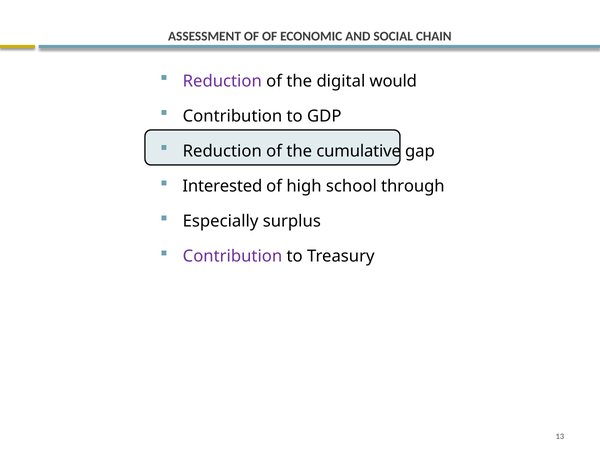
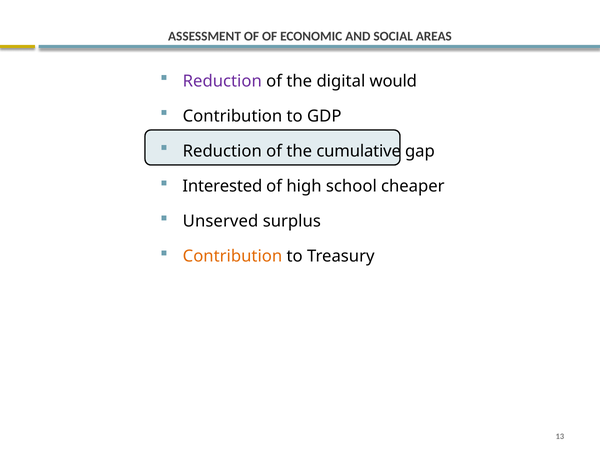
CHAIN: CHAIN -> AREAS
through: through -> cheaper
Especially: Especially -> Unserved
Contribution at (232, 256) colour: purple -> orange
